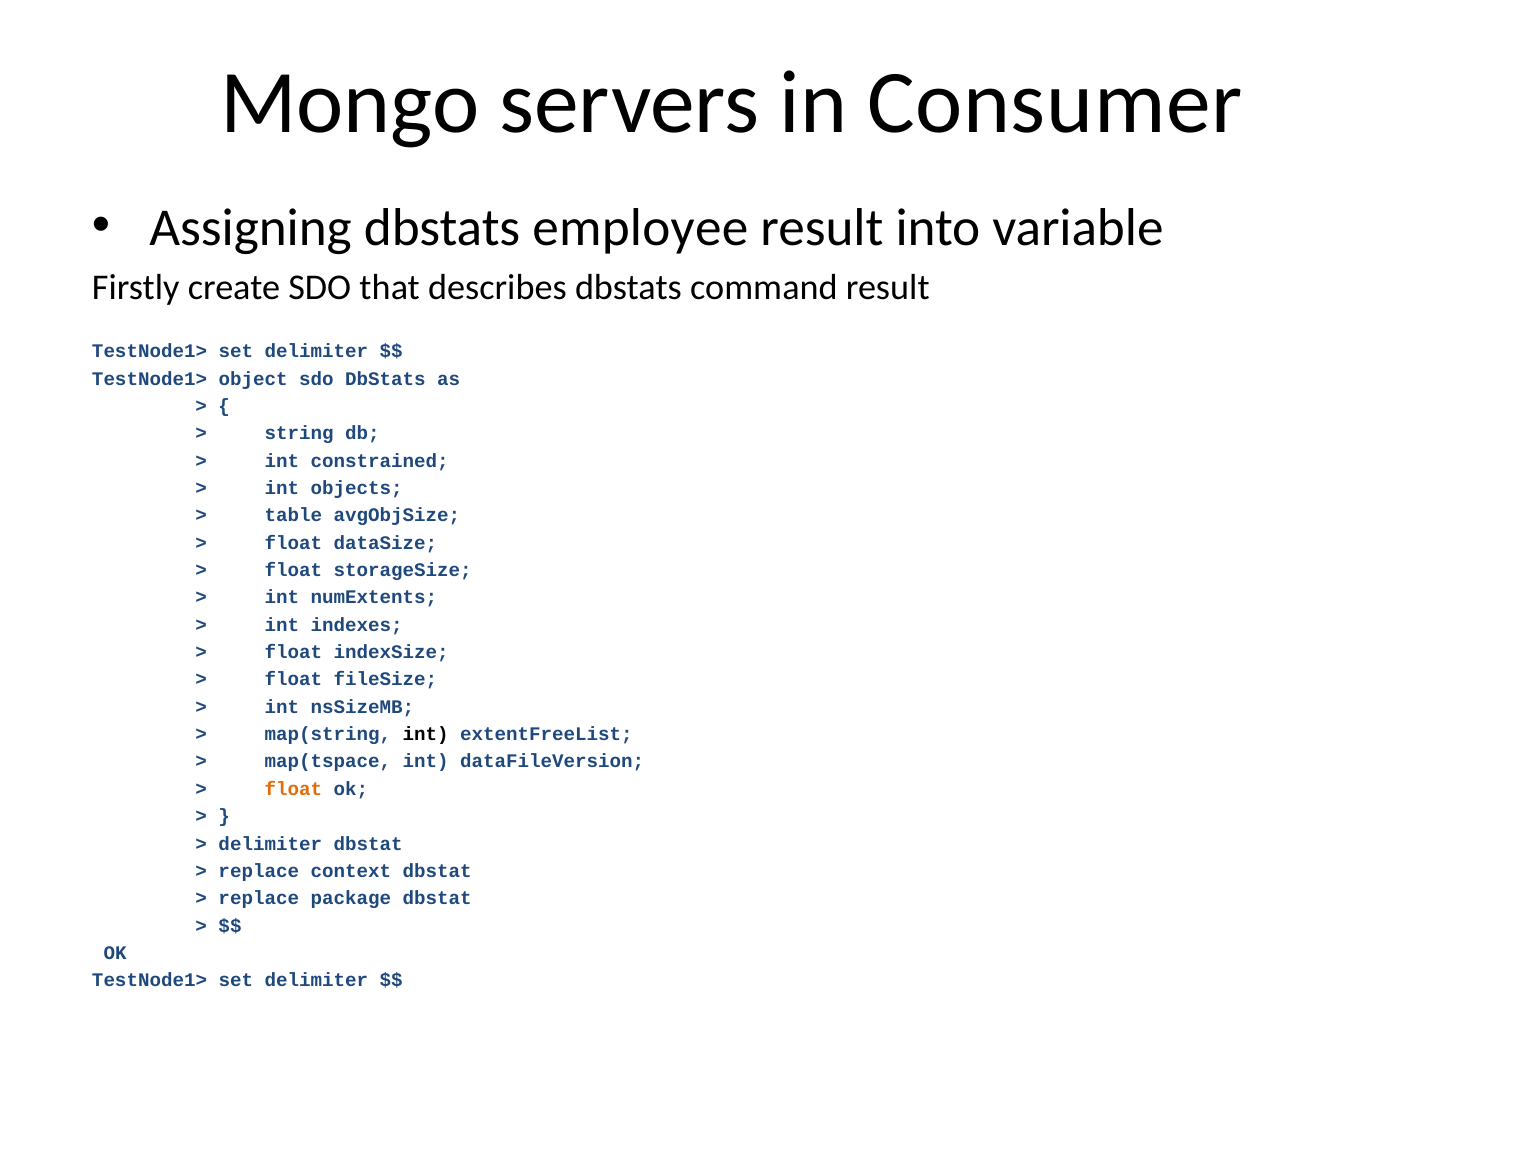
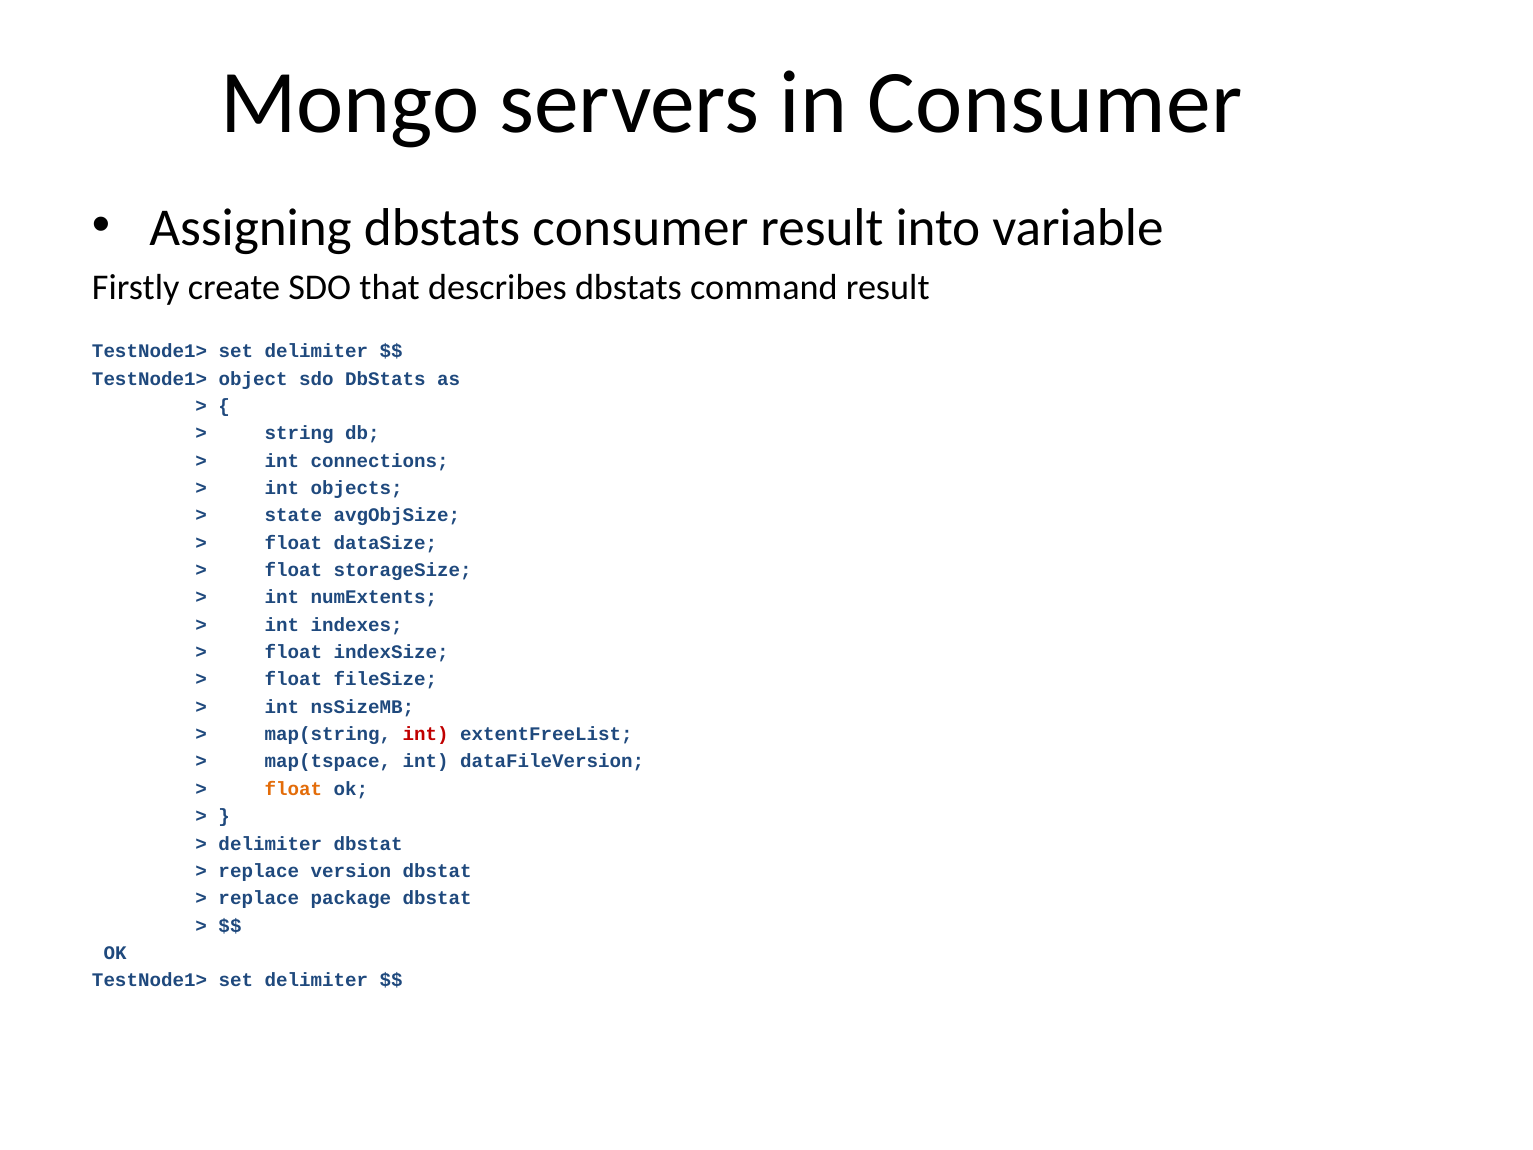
dbstats employee: employee -> consumer
constrained: constrained -> connections
table: table -> state
int at (426, 734) colour: black -> red
context: context -> version
